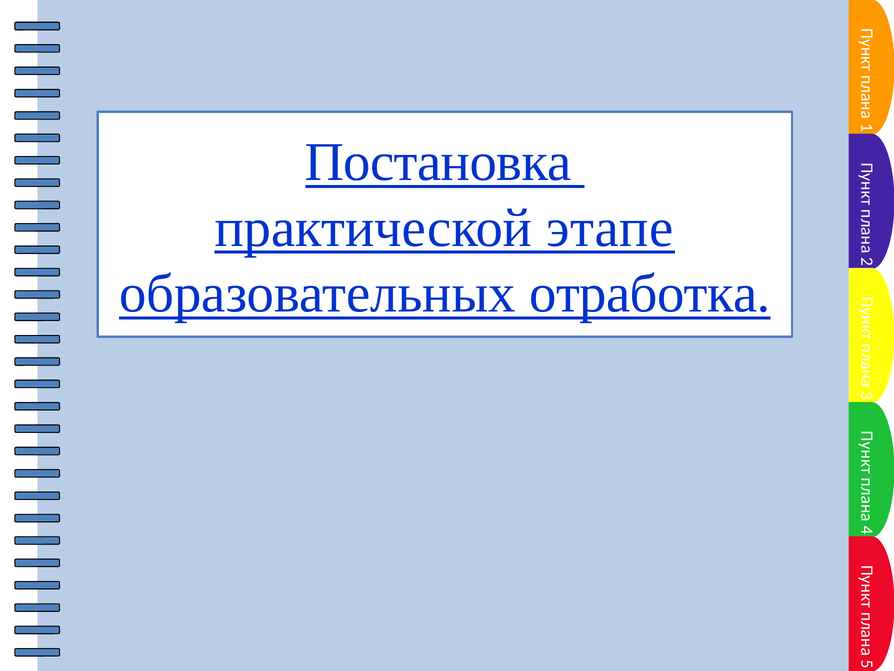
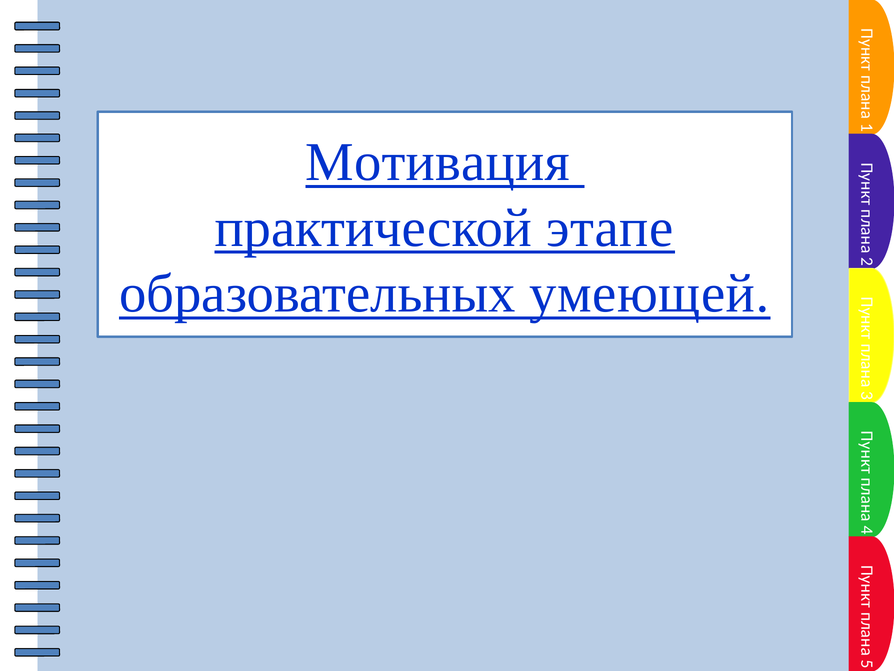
Постановка: Постановка -> Мотивация
отработка: отработка -> умеющей
